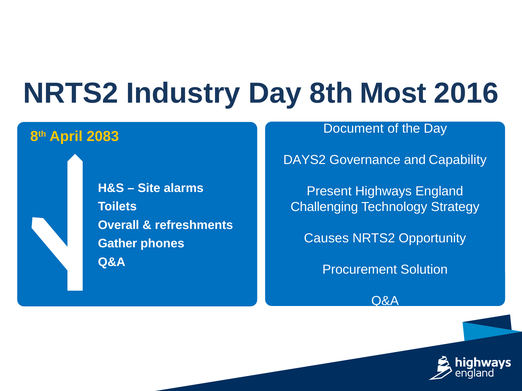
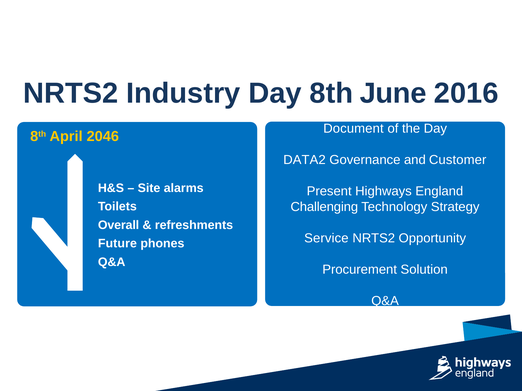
Most: Most -> June
2083: 2083 -> 2046
DAYS2: DAYS2 -> DATA2
Capability: Capability -> Customer
Causes: Causes -> Service
Gather: Gather -> Future
